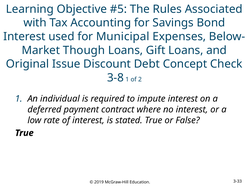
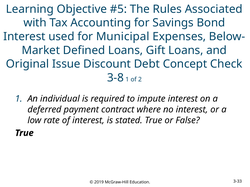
Though: Though -> Defined
